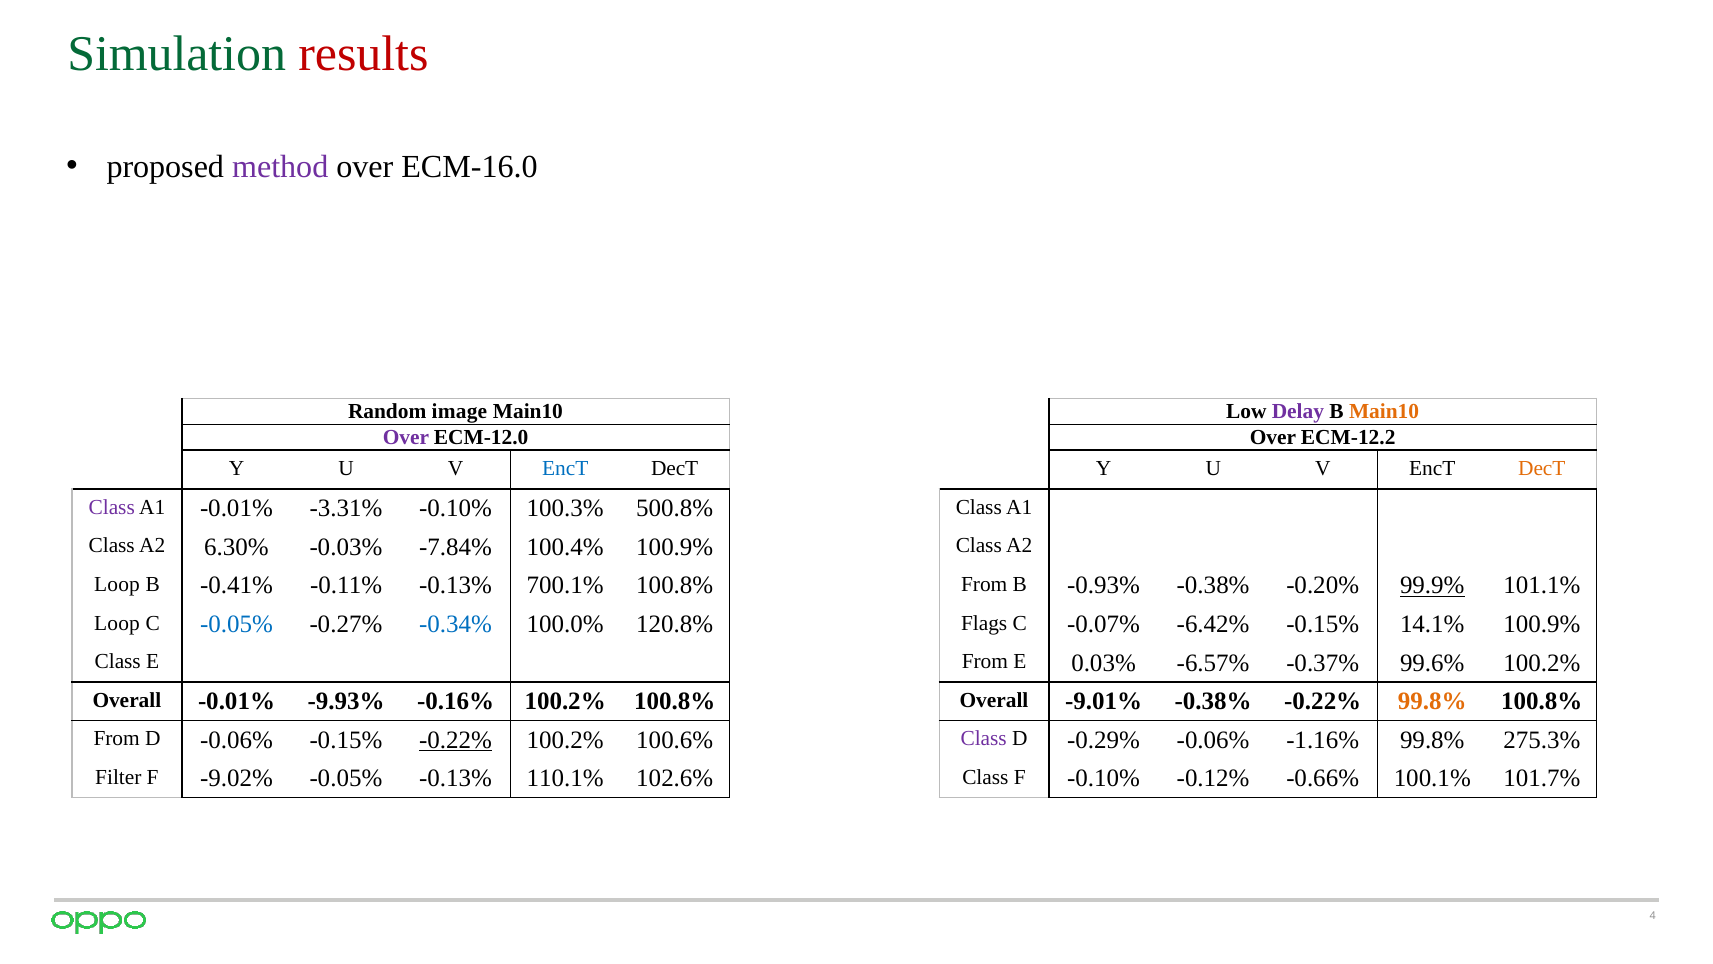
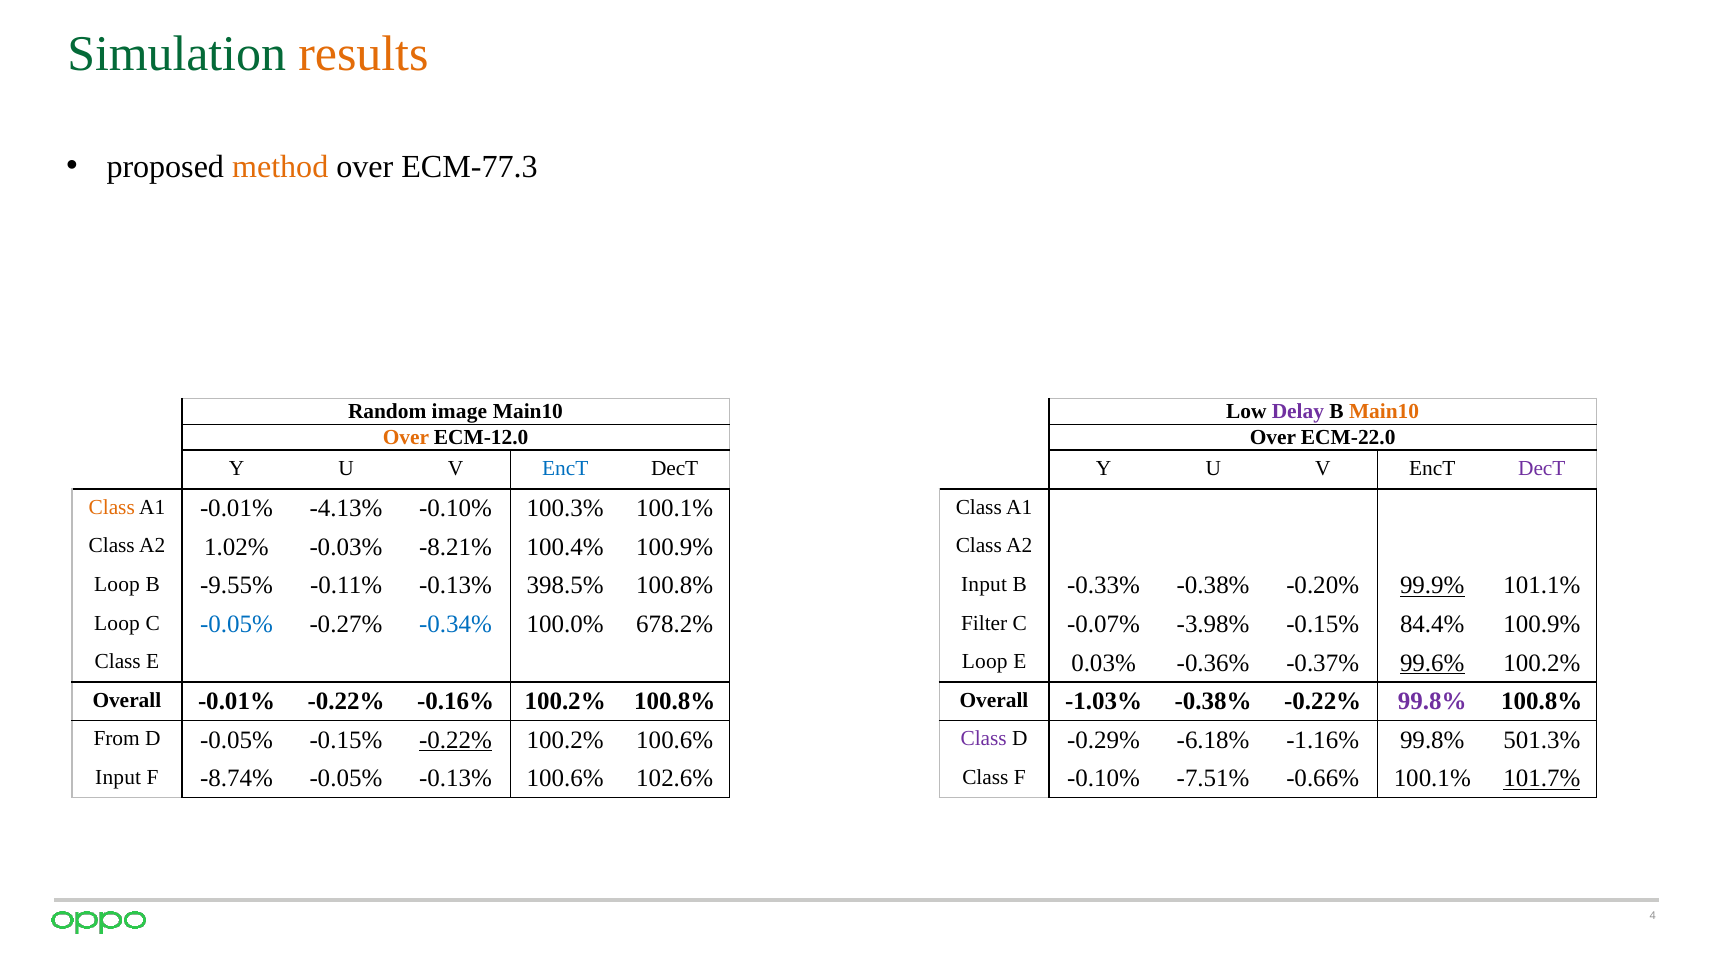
results colour: red -> orange
method colour: purple -> orange
ECM-16.0: ECM-16.0 -> ECM-77.3
Over at (406, 437) colour: purple -> orange
ECM-12.2: ECM-12.2 -> ECM-22.0
DecT at (1542, 468) colour: orange -> purple
Class at (112, 507) colour: purple -> orange
-3.31%: -3.31% -> -4.13%
100.3% 500.8%: 500.8% -> 100.1%
6.30%: 6.30% -> 1.02%
-7.84%: -7.84% -> -8.21%
-0.41%: -0.41% -> -9.55%
700.1%: 700.1% -> 398.5%
From at (984, 584): From -> Input
-0.93%: -0.93% -> -0.33%
120.8%: 120.8% -> 678.2%
Flags: Flags -> Filter
-6.42%: -6.42% -> -3.98%
14.1%: 14.1% -> 84.4%
From at (985, 661): From -> Loop
-6.57%: -6.57% -> -0.36%
99.6% underline: none -> present
-0.01% -9.93%: -9.93% -> -0.22%
-9.01%: -9.01% -> -1.03%
99.8% at (1432, 701) colour: orange -> purple
D -0.06%: -0.06% -> -0.05%
-0.29% -0.06%: -0.06% -> -6.18%
275.3%: 275.3% -> 501.3%
Filter at (118, 777): Filter -> Input
-9.02%: -9.02% -> -8.74%
-0.13% 110.1%: 110.1% -> 100.6%
-0.12%: -0.12% -> -7.51%
101.7% underline: none -> present
